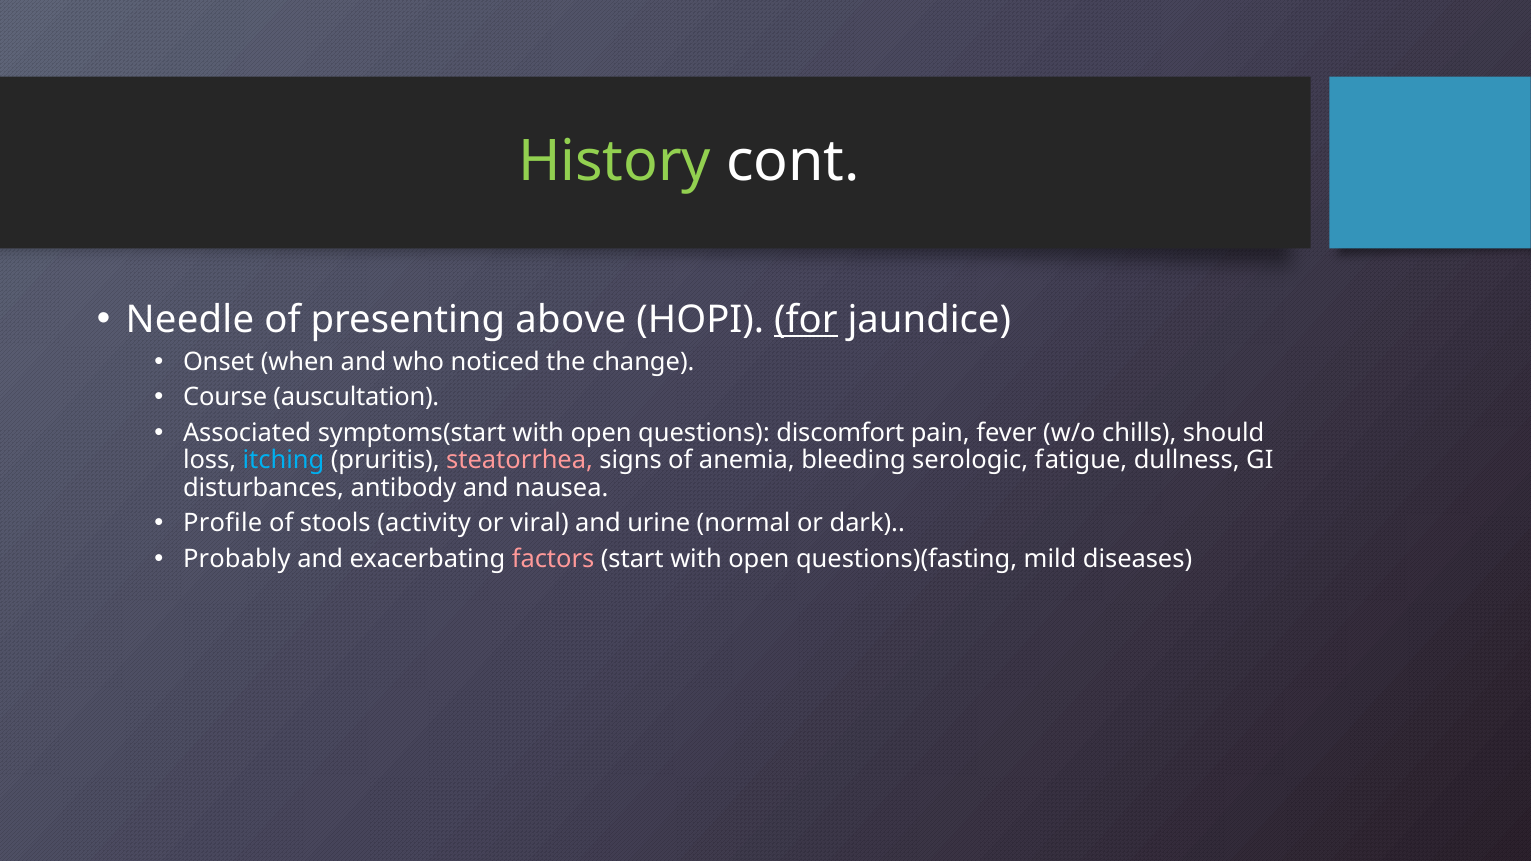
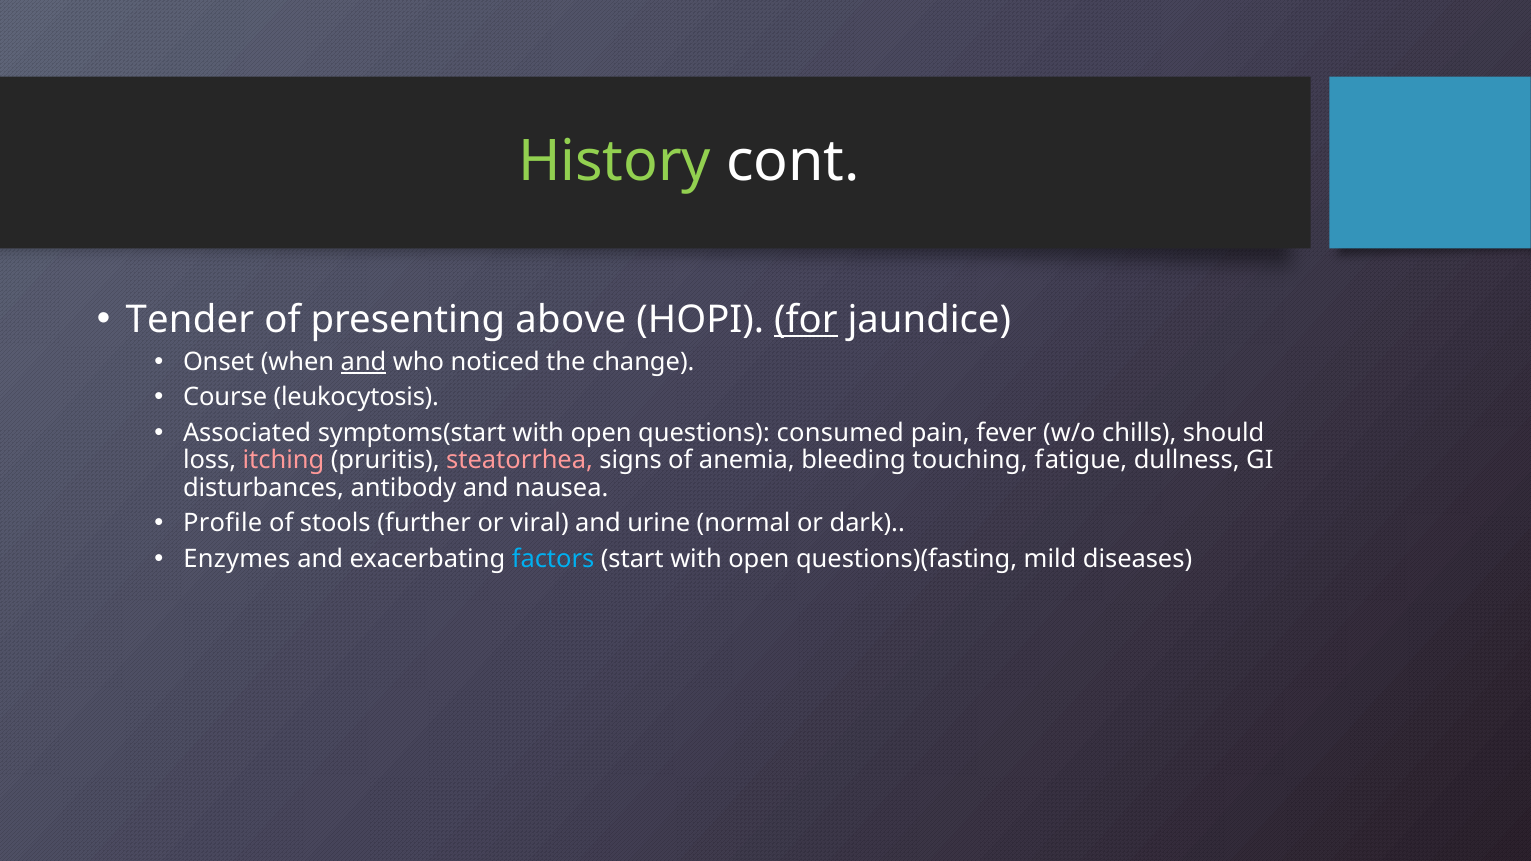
Needle: Needle -> Tender
and at (364, 362) underline: none -> present
auscultation: auscultation -> leukocytosis
discomfort: discomfort -> consumed
itching colour: light blue -> pink
serologic: serologic -> touching
activity: activity -> further
Probably: Probably -> Enzymes
factors colour: pink -> light blue
